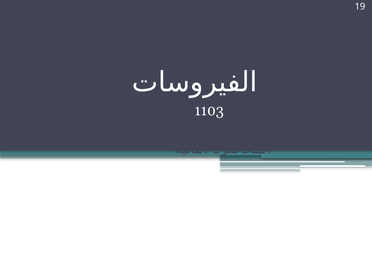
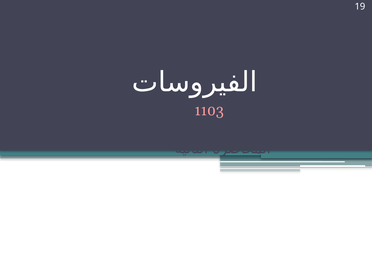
1103 colour: white -> pink
